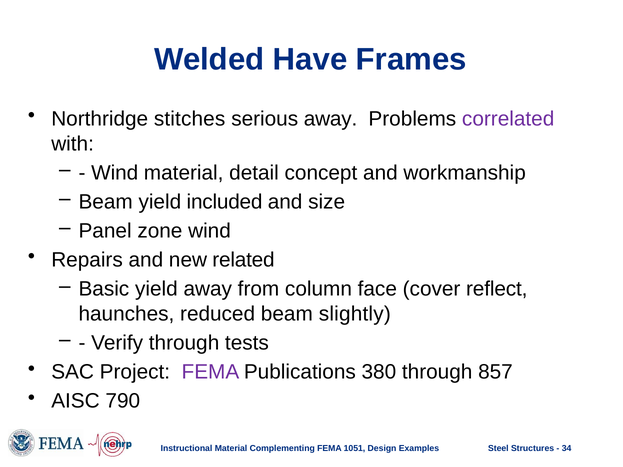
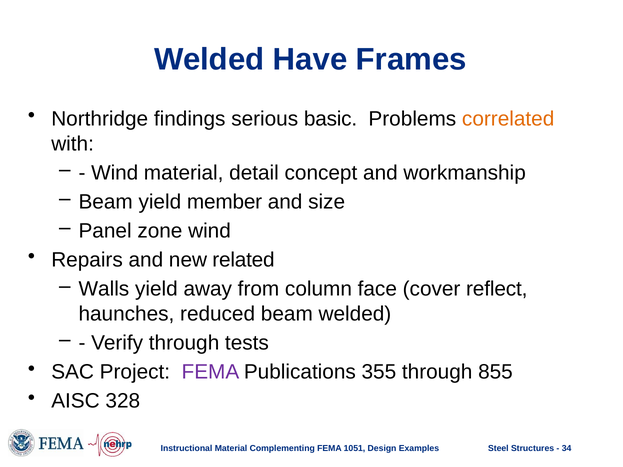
stitches: stitches -> findings
serious away: away -> basic
correlated colour: purple -> orange
included: included -> member
Basic: Basic -> Walls
beam slightly: slightly -> welded
380: 380 -> 355
857: 857 -> 855
790: 790 -> 328
